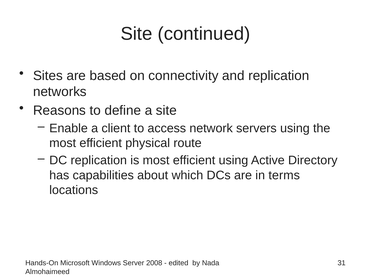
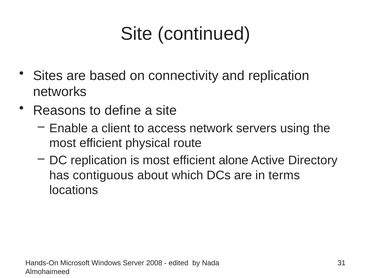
efficient using: using -> alone
capabilities: capabilities -> contiguous
